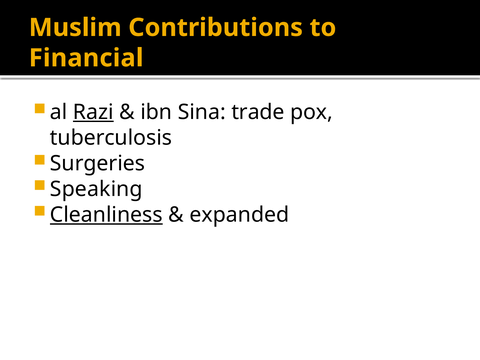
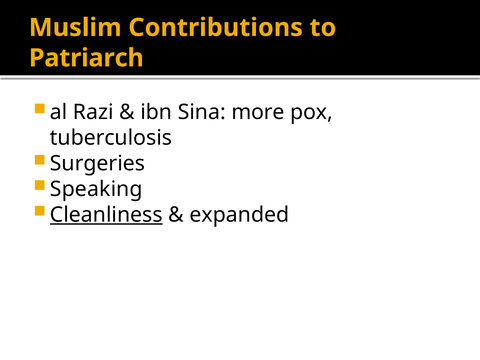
Financial: Financial -> Patriarch
Razi underline: present -> none
trade: trade -> more
